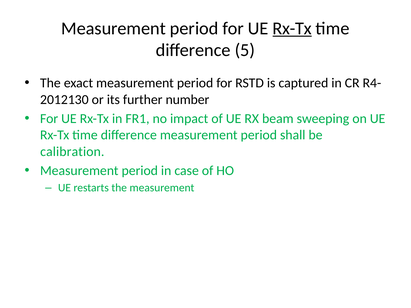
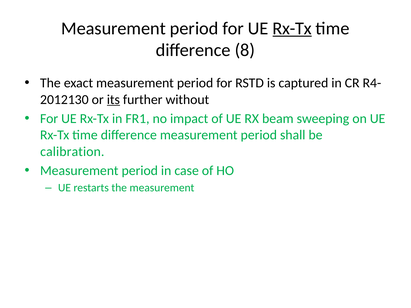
5: 5 -> 8
its underline: none -> present
number: number -> without
